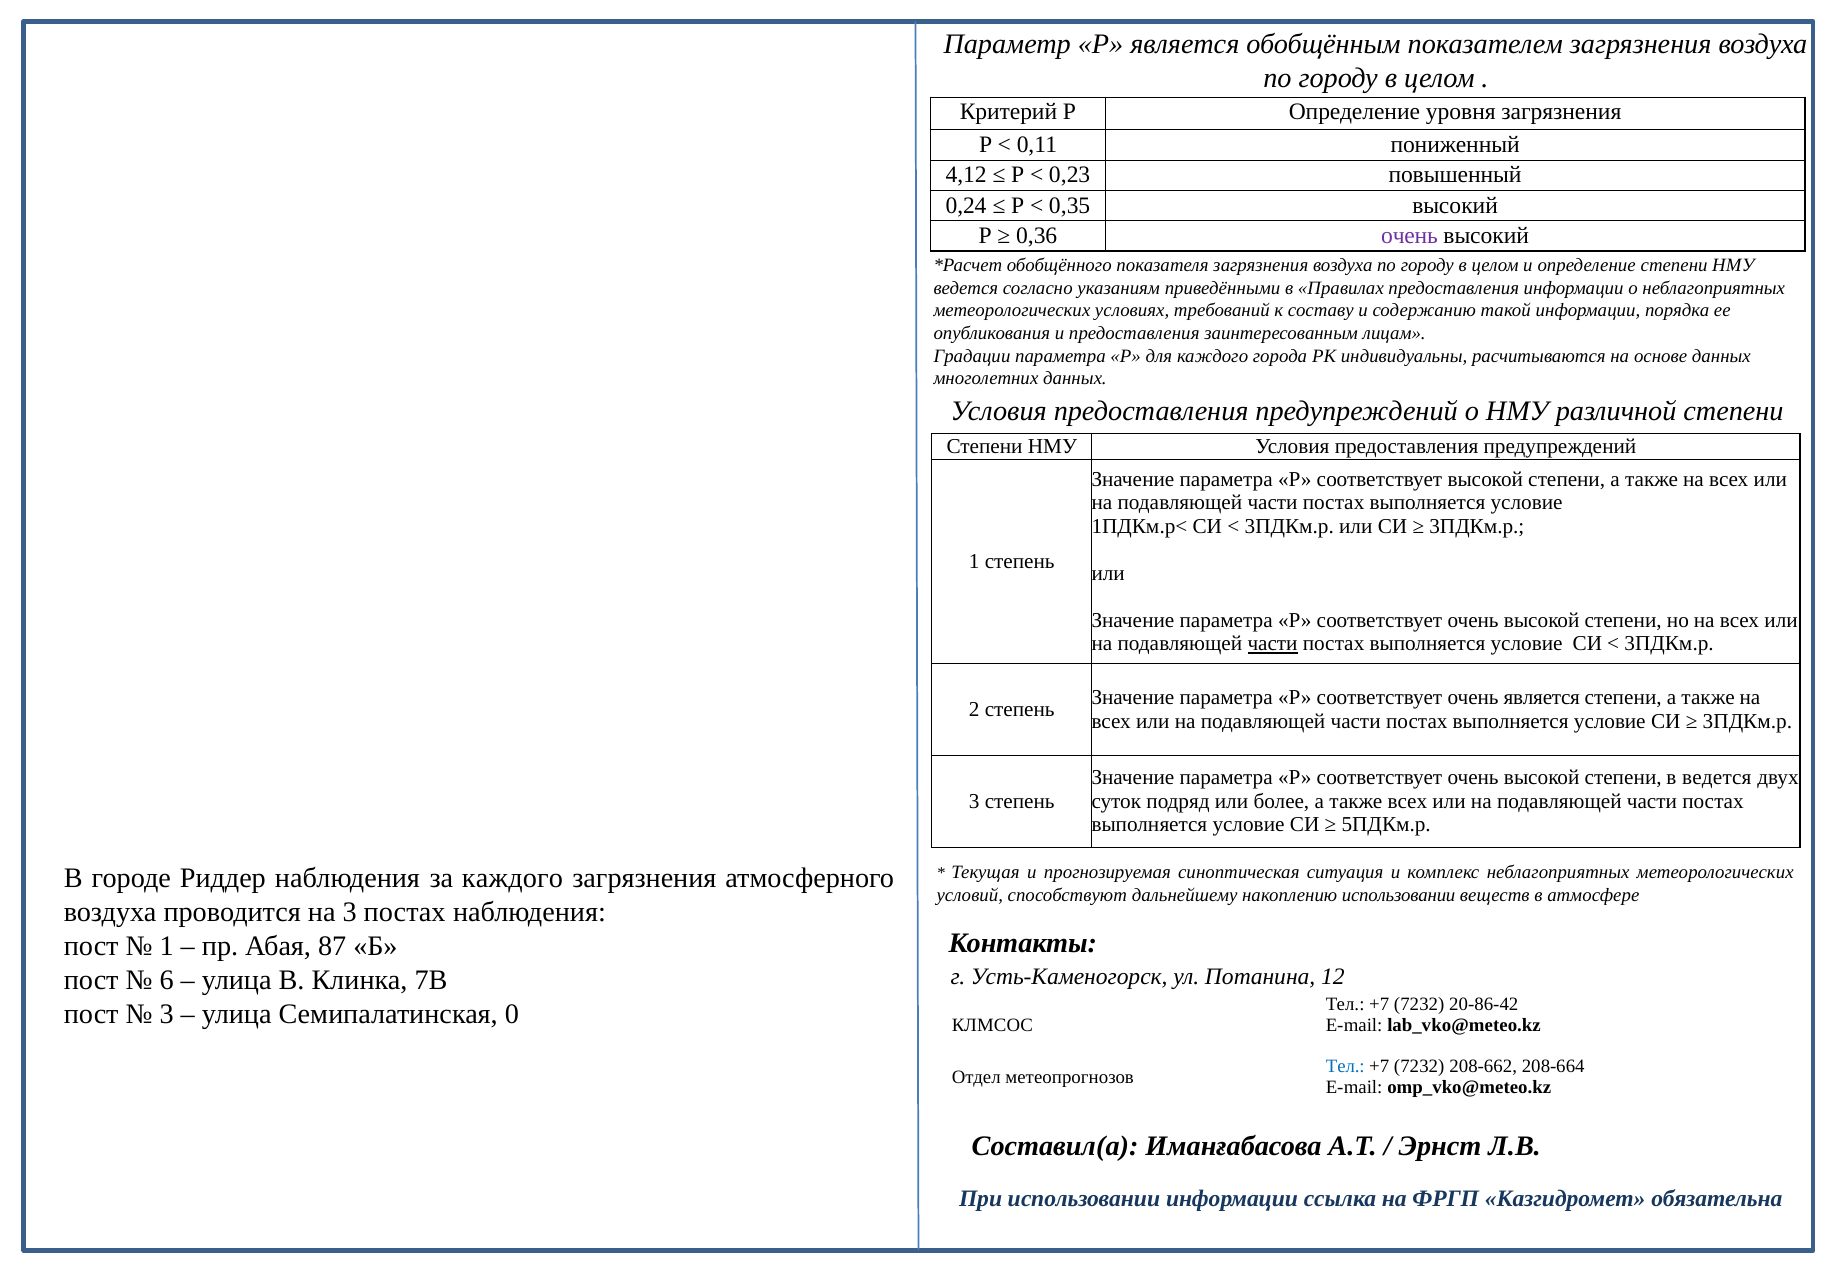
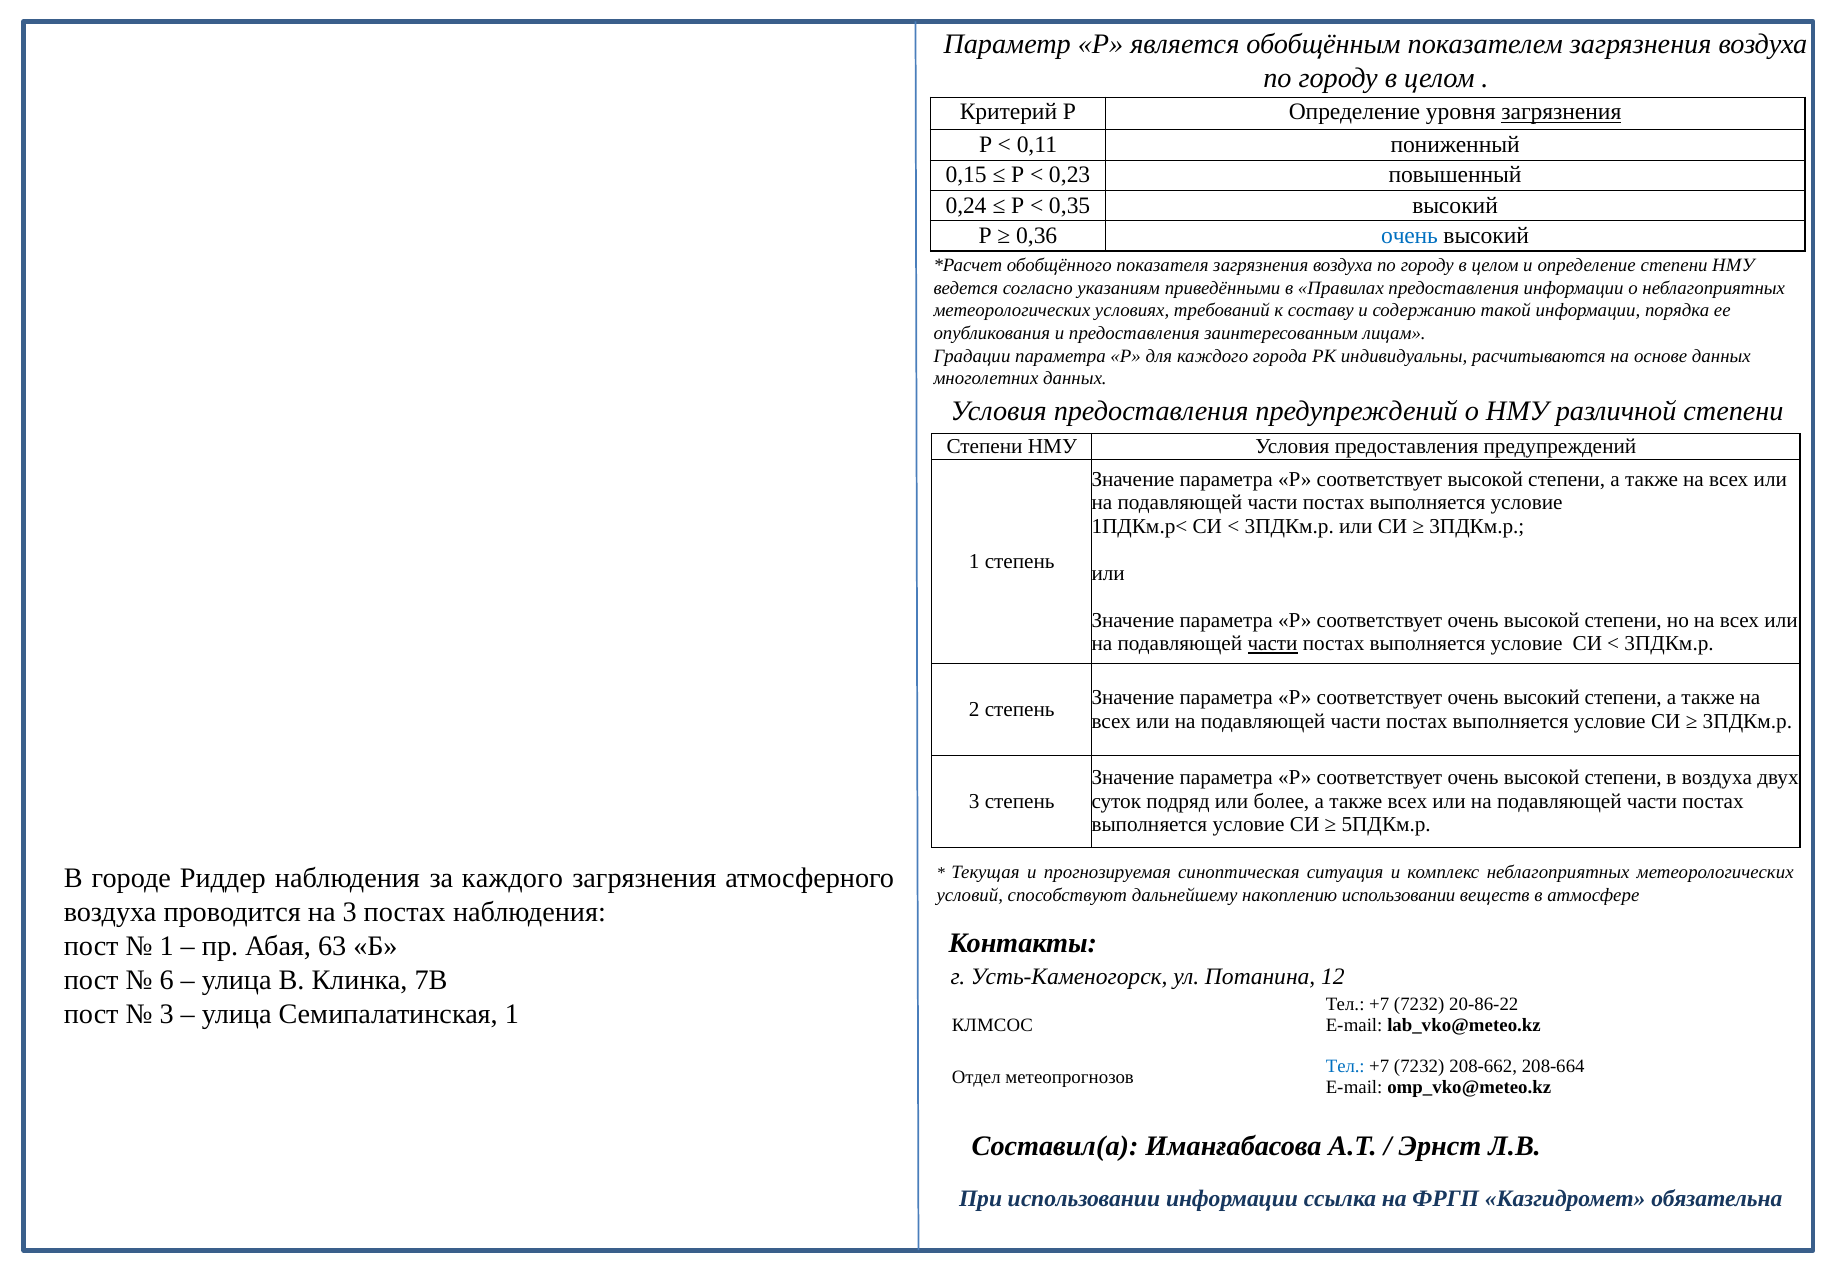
загрязнения at (1561, 112) underline: none -> present
4,12: 4,12 -> 0,15
очень at (1410, 236) colour: purple -> blue
соответствует очень является: является -> высокий
в ведется: ведется -> воздуха
87: 87 -> 63
20-86-42: 20-86-42 -> 20-86-22
Семипалатинская 0: 0 -> 1
